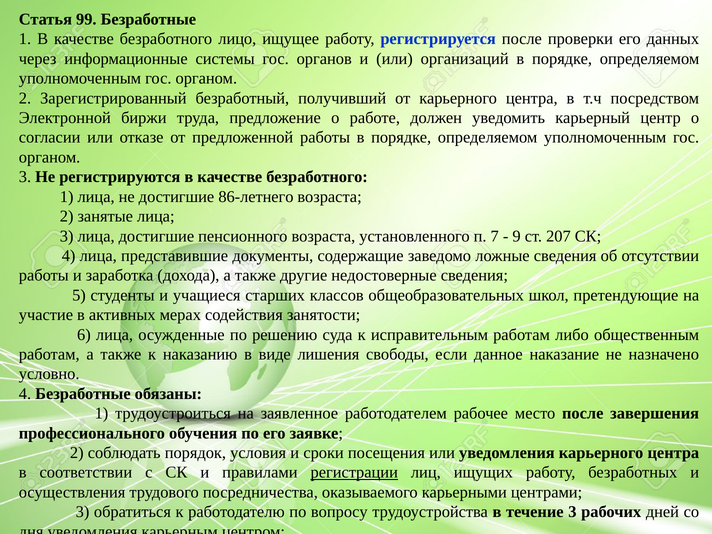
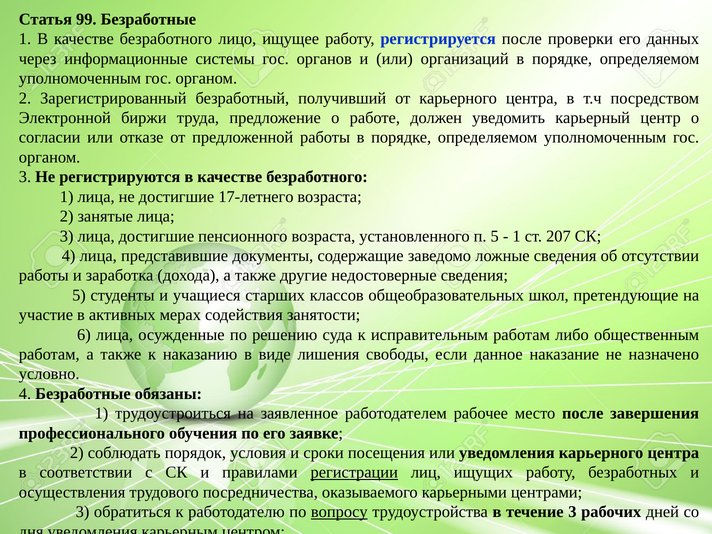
86-летнего: 86-летнего -> 17-летнего
п 7: 7 -> 5
9 at (517, 236): 9 -> 1
вопросу underline: none -> present
